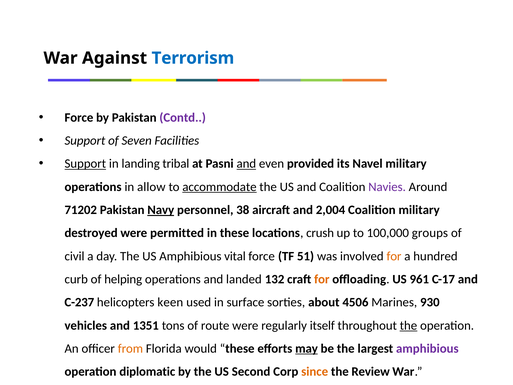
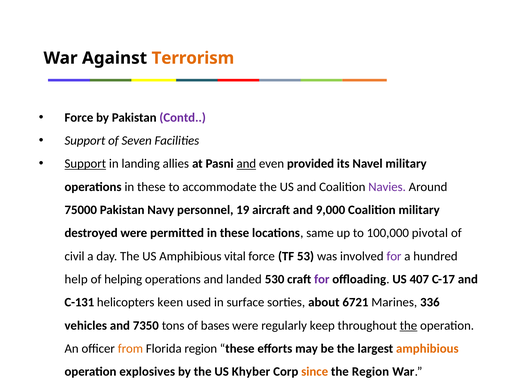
Terrorism colour: blue -> orange
tribal: tribal -> allies
operations in allow: allow -> these
accommodate underline: present -> none
71202: 71202 -> 75000
Navy underline: present -> none
38: 38 -> 19
2,004: 2,004 -> 9,000
crush: crush -> same
groups: groups -> pivotal
51: 51 -> 53
for at (394, 256) colour: orange -> purple
curb: curb -> help
132: 132 -> 530
for at (322, 279) colour: orange -> purple
961: 961 -> 407
C-237: C-237 -> C-131
4506: 4506 -> 6721
930: 930 -> 336
1351: 1351 -> 7350
route: route -> bases
itself: itself -> keep
Florida would: would -> region
may underline: present -> none
amphibious at (427, 348) colour: purple -> orange
diplomatic: diplomatic -> explosives
Second: Second -> Khyber
the Review: Review -> Region
